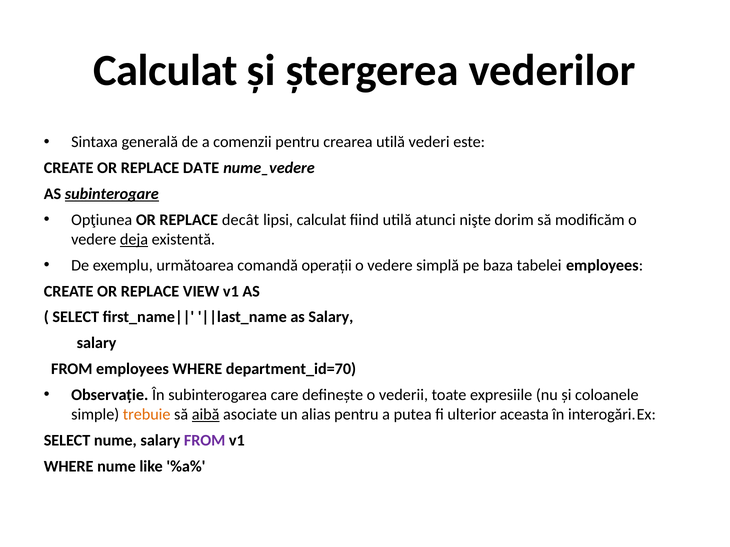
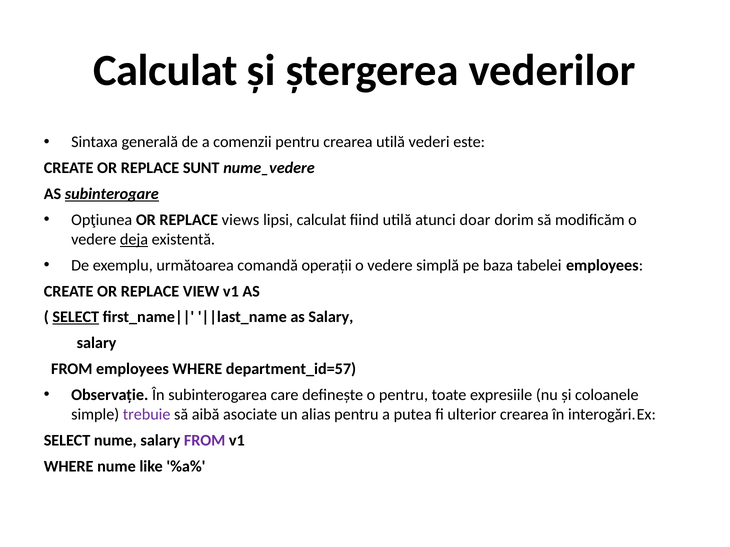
DATE: DATE -> SUNT
decât: decât -> views
nişte: nişte -> doar
SELECT at (76, 317) underline: none -> present
department_id=70: department_id=70 -> department_id=57
o vederii: vederii -> pentru
trebuie colour: orange -> purple
aibă underline: present -> none
ulterior aceasta: aceasta -> crearea
